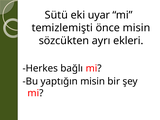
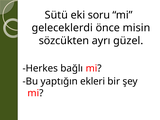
uyar: uyar -> soru
temizlemişti: temizlemişti -> geleceklerdi
ekleri: ekleri -> güzel
yaptığın misin: misin -> ekleri
